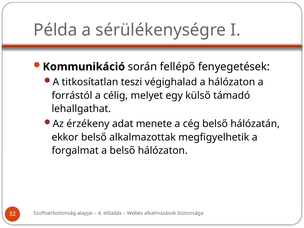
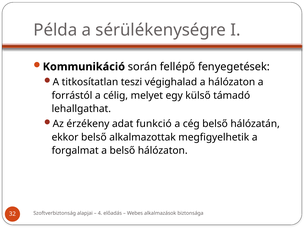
menete: menete -> funkció
